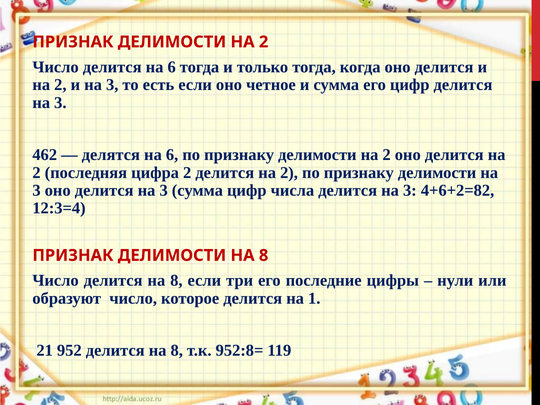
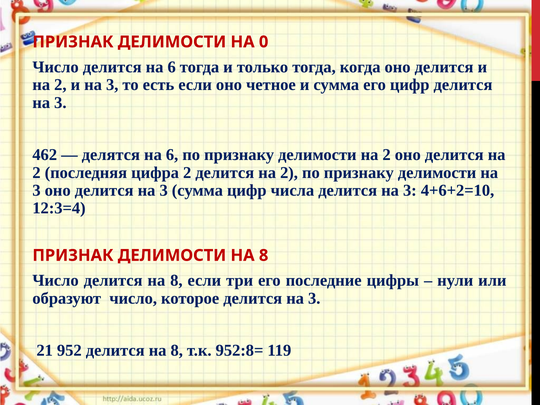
ПРИЗНАК ДЕЛИМОСТИ НА 2: 2 -> 0
4+6+2=82: 4+6+2=82 -> 4+6+2=10
которое делится на 1: 1 -> 3
